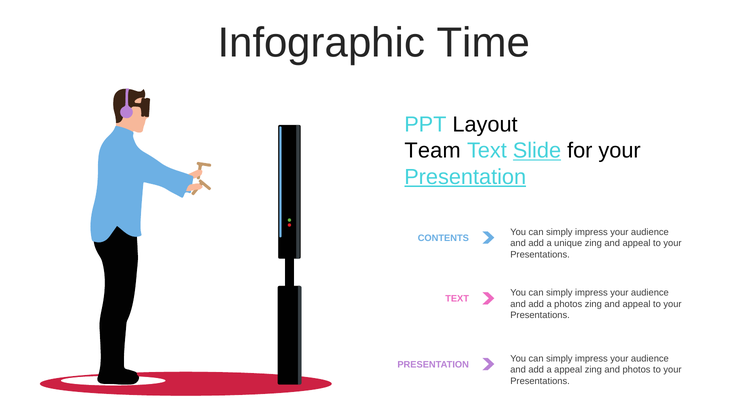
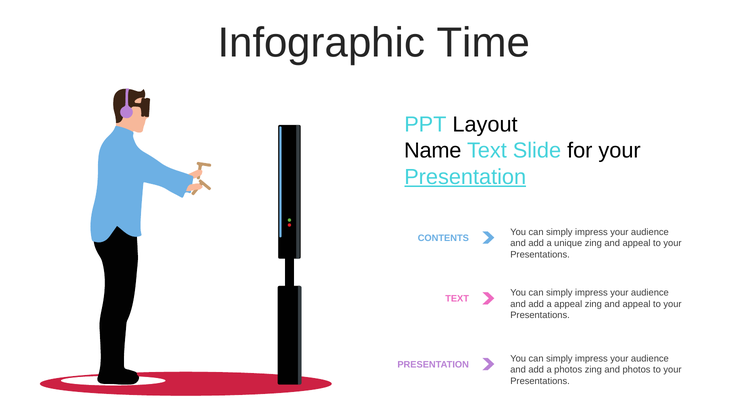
Team: Team -> Name
Slide underline: present -> none
a photos: photos -> appeal
a appeal: appeal -> photos
